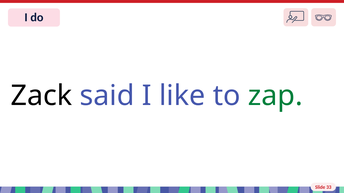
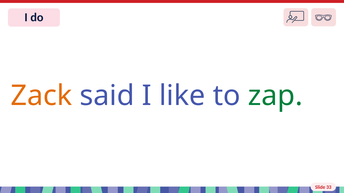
Zack colour: black -> orange
